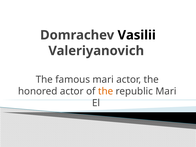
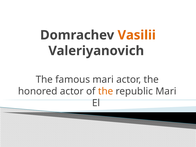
Vasilii colour: black -> orange
